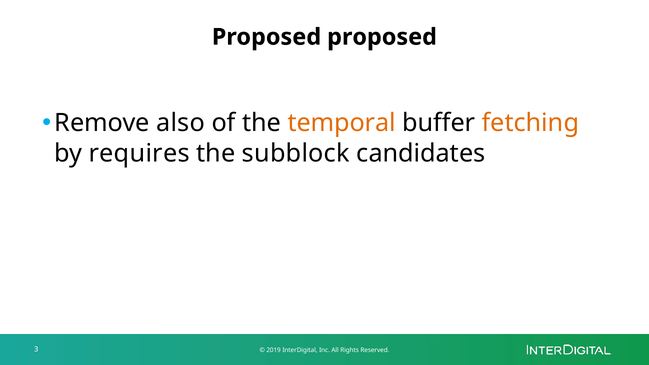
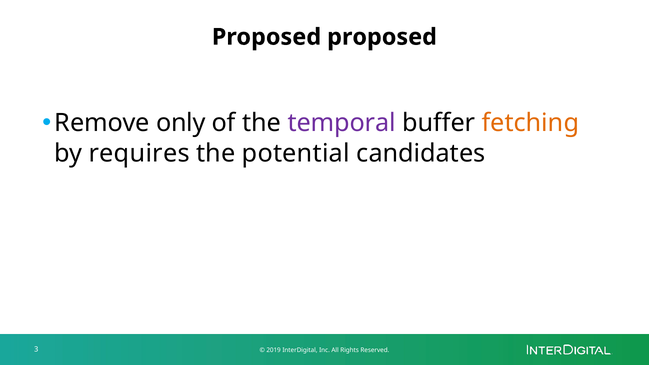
also: also -> only
temporal colour: orange -> purple
subblock: subblock -> potential
